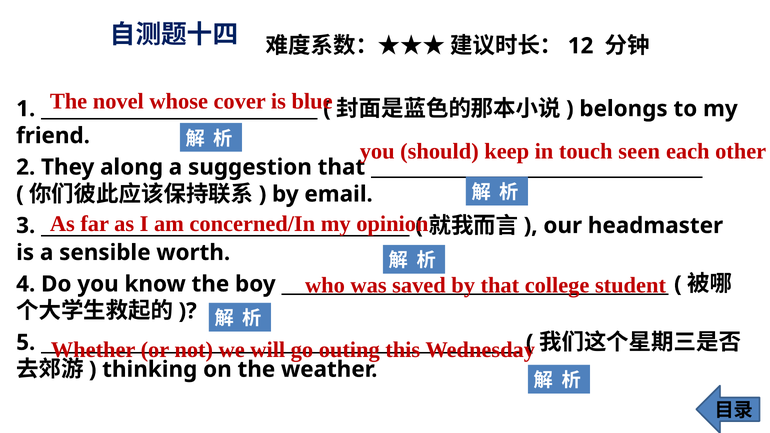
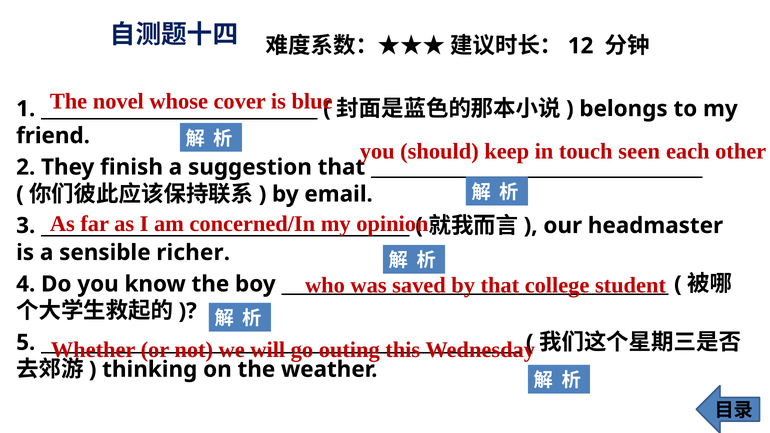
along: along -> finish
worth: worth -> richer
